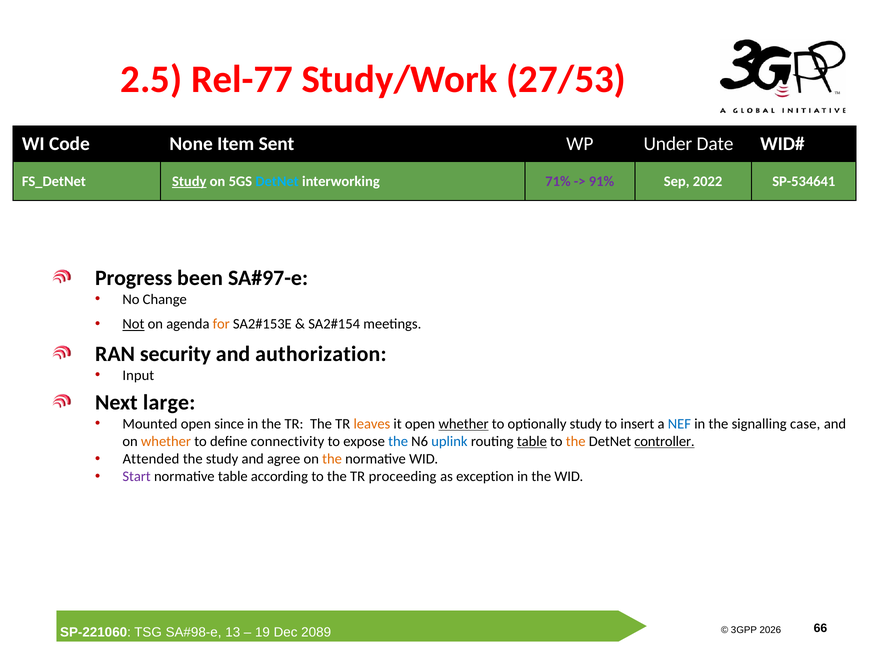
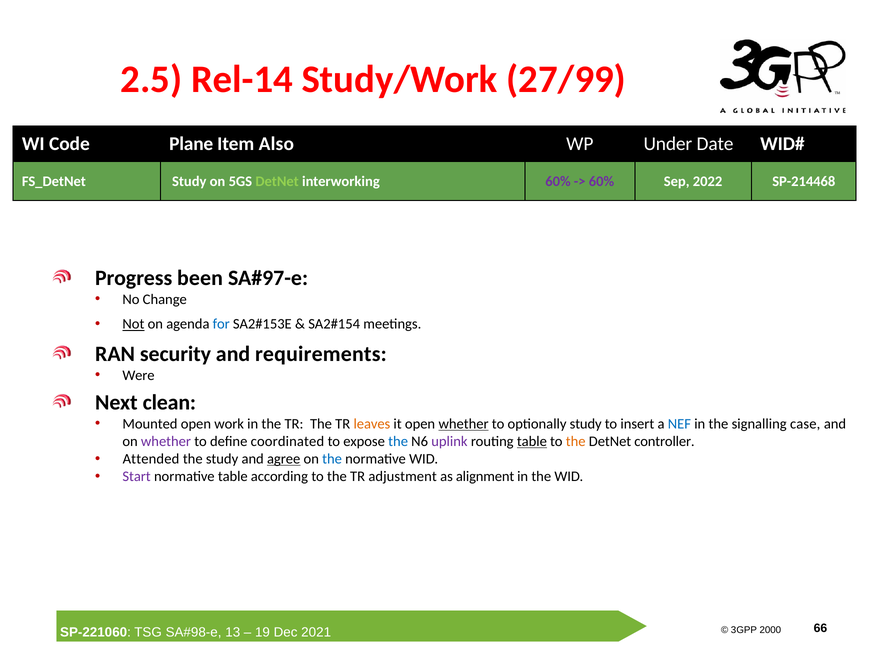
Rel-77: Rel-77 -> Rel-14
27/53: 27/53 -> 27/99
None: None -> Plane
Sent: Sent -> Also
Study at (189, 181) underline: present -> none
DetNet at (277, 181) colour: light blue -> light green
interworking 71%: 71% -> 60%
91% at (602, 181): 91% -> 60%
SP-534641: SP-534641 -> SP-214468
for colour: orange -> blue
authorization: authorization -> requirements
Input: Input -> Were
large: large -> clean
since: since -> work
whether at (166, 441) colour: orange -> purple
connectivity: connectivity -> coordinated
uplink colour: blue -> purple
controller underline: present -> none
agree underline: none -> present
the at (332, 458) colour: orange -> blue
proceeding: proceeding -> adjustment
exception: exception -> alignment
2026: 2026 -> 2000
2089: 2089 -> 2021
